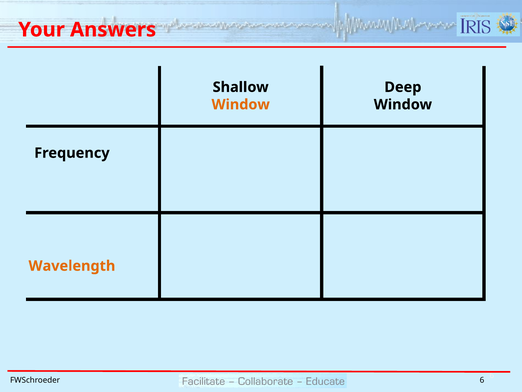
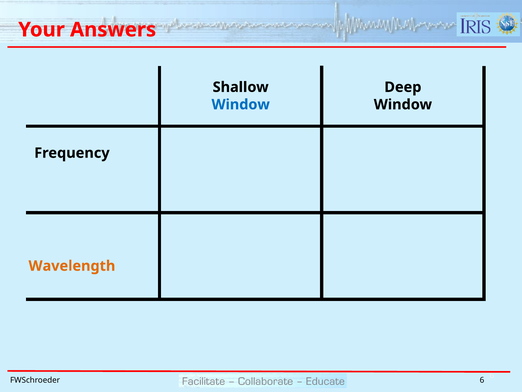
Window at (241, 104) colour: orange -> blue
